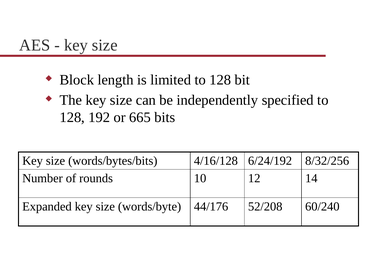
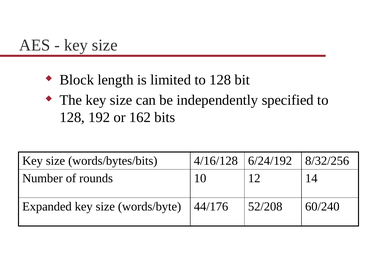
665: 665 -> 162
